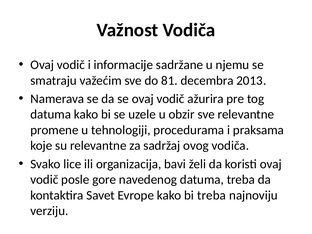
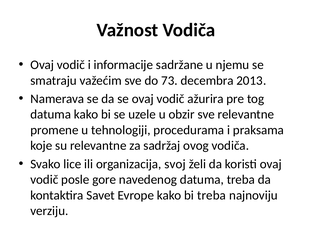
81: 81 -> 73
bavi: bavi -> svoj
